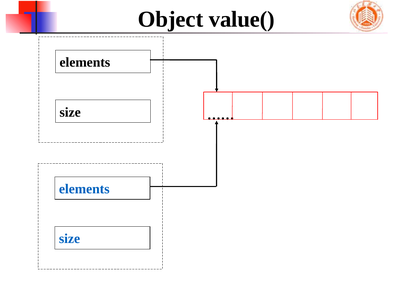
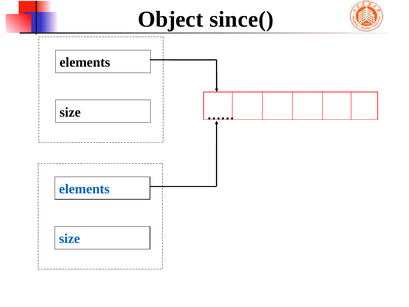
value(: value( -> since(
